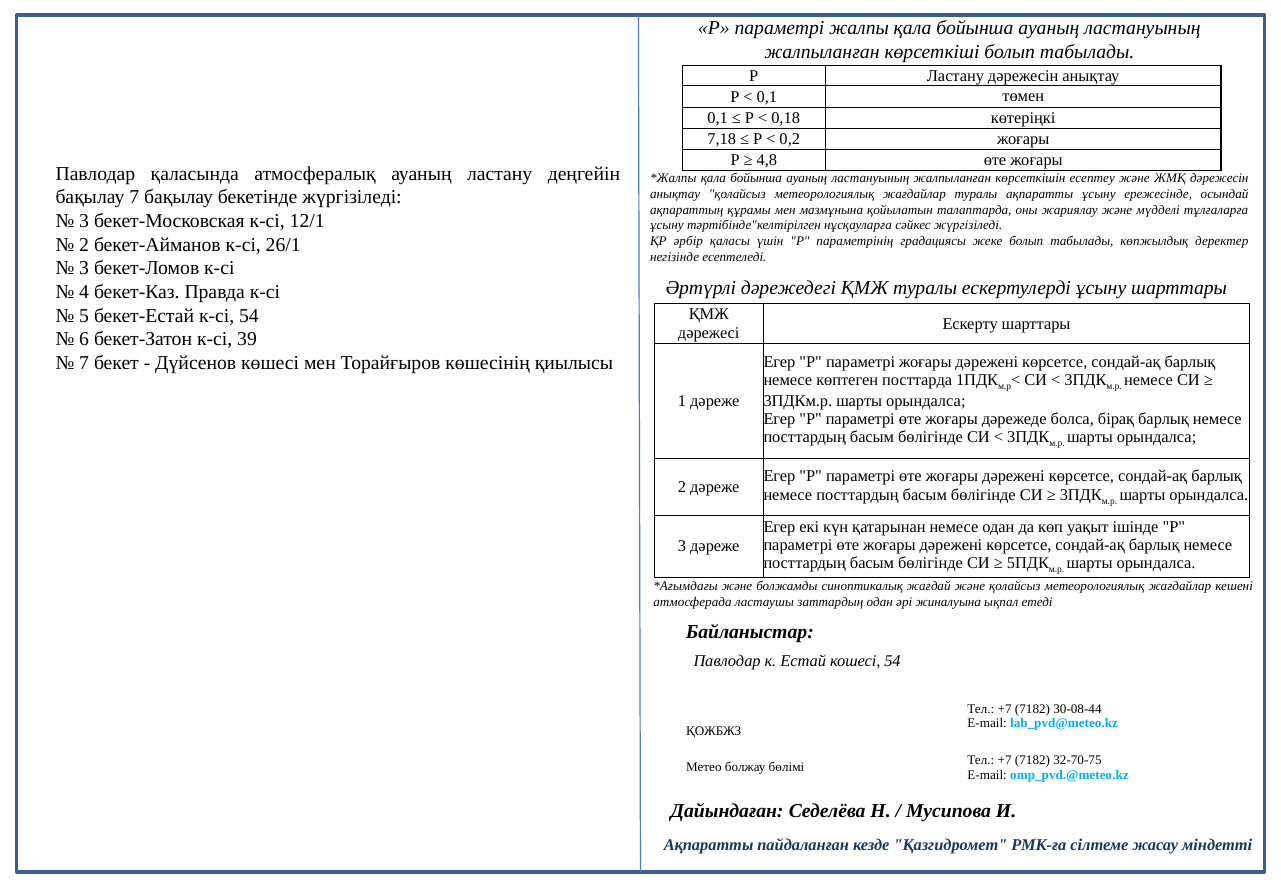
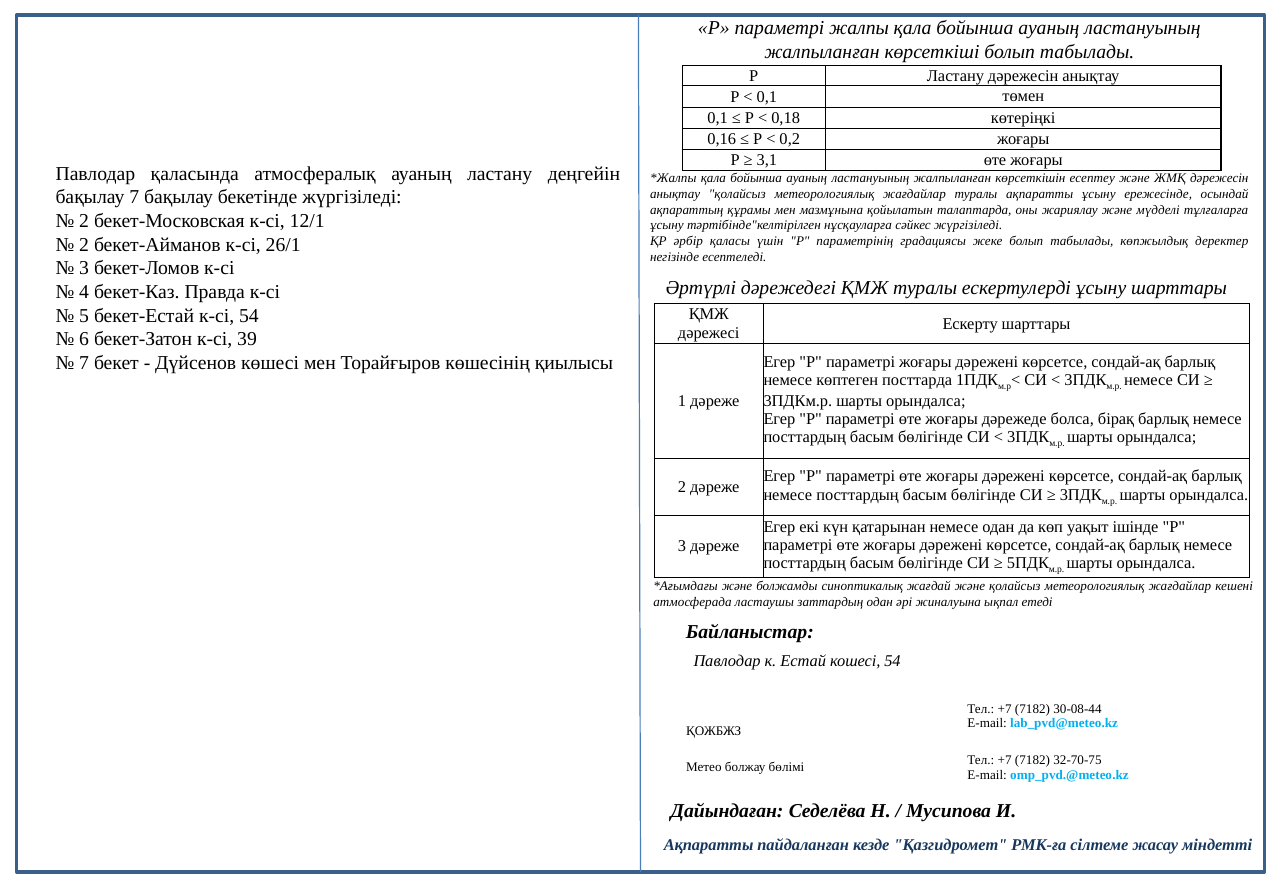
7,18: 7,18 -> 0,16
4,8: 4,8 -> 3,1
3 at (84, 221): 3 -> 2
